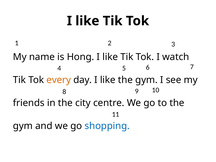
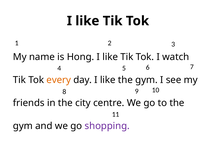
shopping colour: blue -> purple
